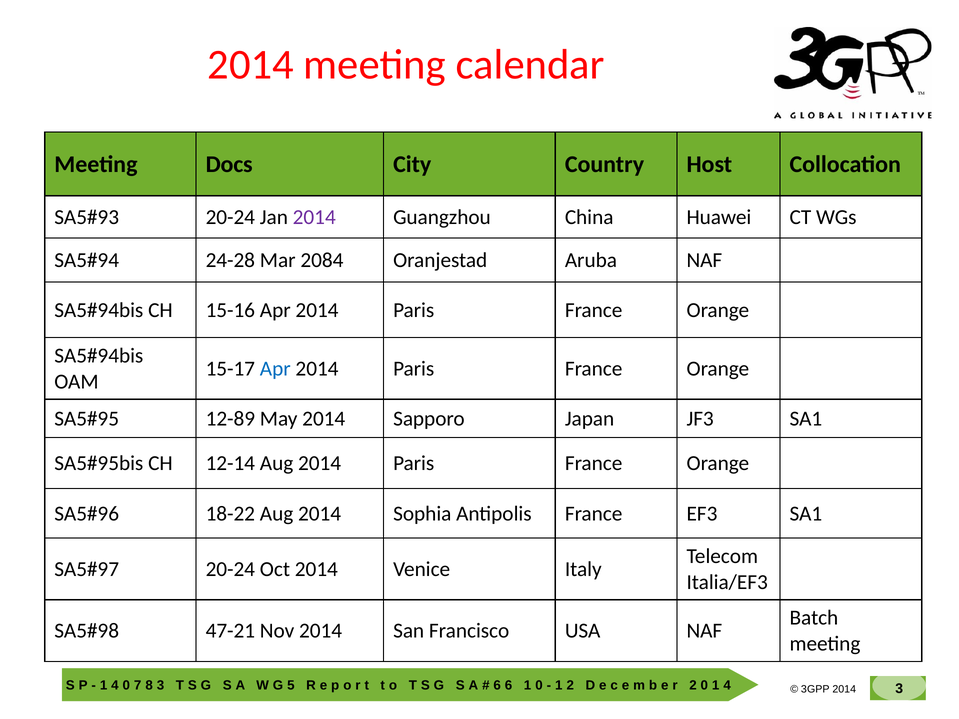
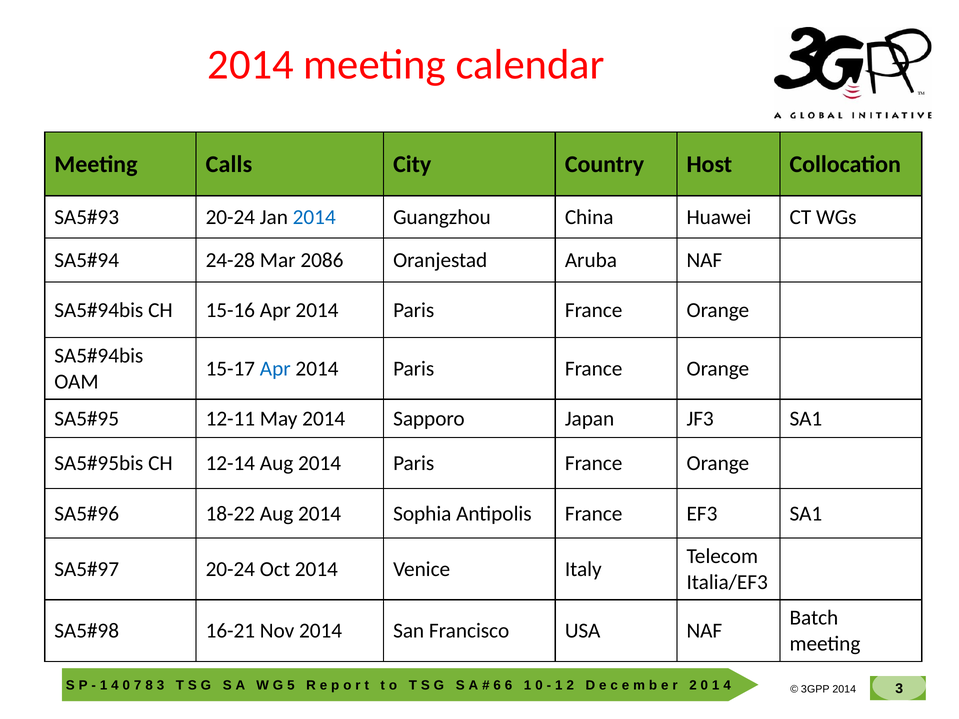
Docs: Docs -> Calls
2014 at (314, 217) colour: purple -> blue
2084: 2084 -> 2086
12-89: 12-89 -> 12-11
47-21: 47-21 -> 16-21
